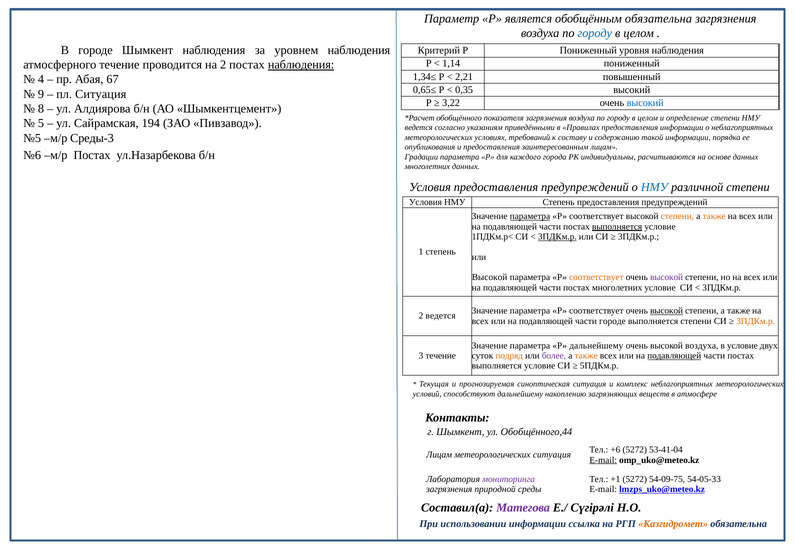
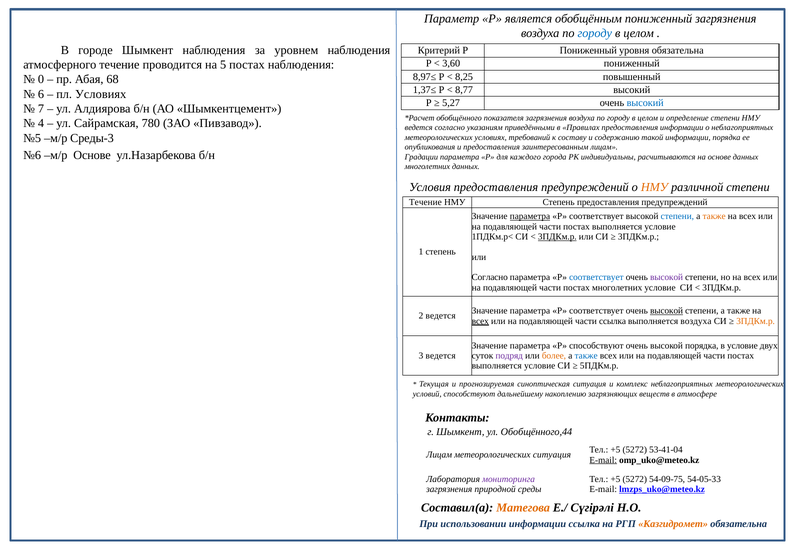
обобщённым обязательна: обязательна -> пониженный
уровня наблюдения: наблюдения -> обязательна
1,14: 1,14 -> 3,60
на 2: 2 -> 5
наблюдения at (301, 65) underline: present -> none
1,34≤: 1,34≤ -> 8,97≤
2,21: 2,21 -> 8,25
4: 4 -> 0
67: 67 -> 68
0,65≤: 0,65≤ -> 1,37≤
0,35: 0,35 -> 8,77
9: 9 -> 6
пл Ситуация: Ситуация -> Условиях
3,22: 3,22 -> 5,27
8: 8 -> 7
5: 5 -> 4
194: 194 -> 780
м/р Постах: Постах -> Основе
НМУ at (654, 187) colour: blue -> orange
Условия at (425, 202): Условия -> Течение
степени at (677, 217) colour: orange -> blue
выполняется at (617, 227) underline: present -> none
Высокой at (490, 278): Высокой -> Согласно
соответствует at (596, 278) colour: orange -> blue
всех at (480, 321) underline: none -> present
части городе: городе -> ссылка
выполняется степени: степени -> воздуха
Р дальнейшему: дальнейшему -> способствуют
высокой воздуха: воздуха -> порядка
3 течение: течение -> ведется
подряд colour: orange -> purple
более colour: purple -> orange
также at (586, 356) colour: orange -> blue
подавляющей at (674, 356) underline: present -> none
+6 at (615, 450): +6 -> +5
+1 at (615, 480): +1 -> +5
Матегова colour: purple -> orange
